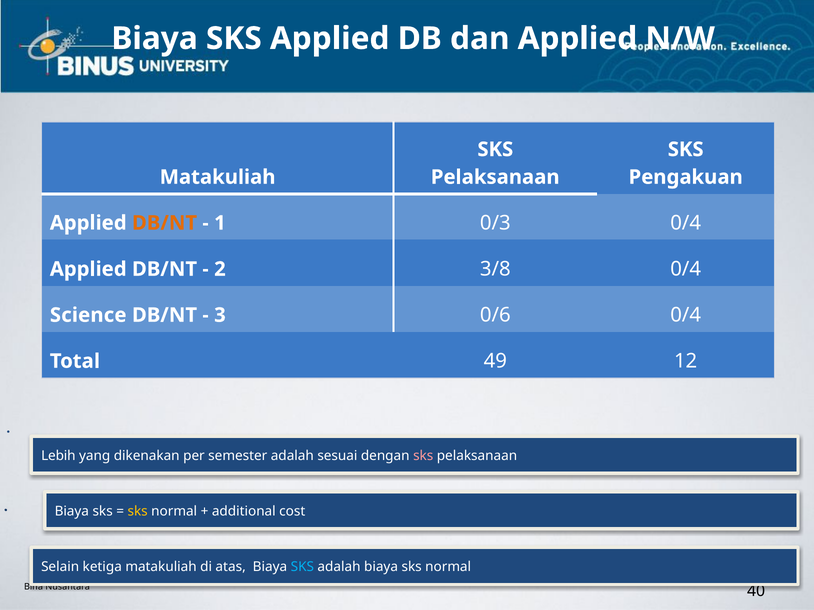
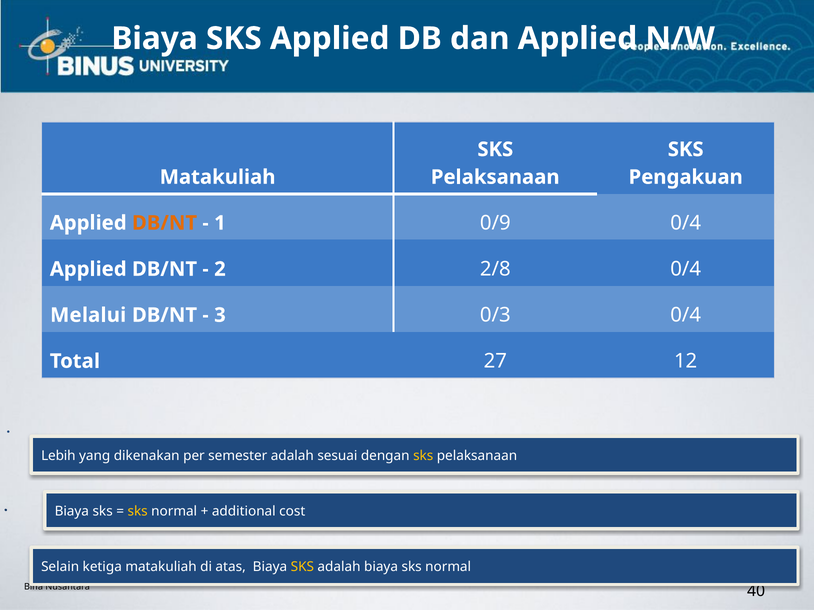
0/3: 0/3 -> 0/9
3/8: 3/8 -> 2/8
Science: Science -> Melalui
0/6: 0/6 -> 0/3
49: 49 -> 27
sks at (423, 456) colour: pink -> yellow
SKS at (302, 567) colour: light blue -> yellow
